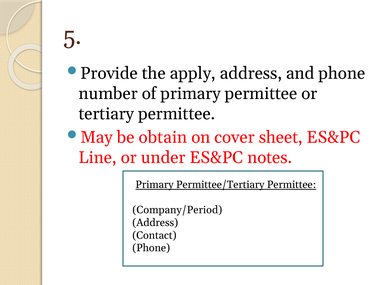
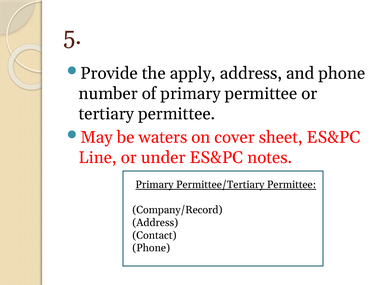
obtain: obtain -> waters
Company/Period: Company/Period -> Company/Record
